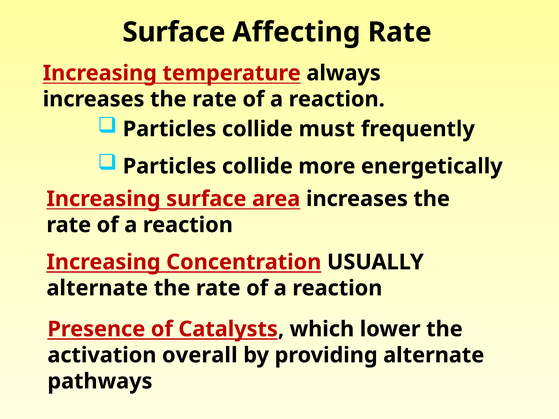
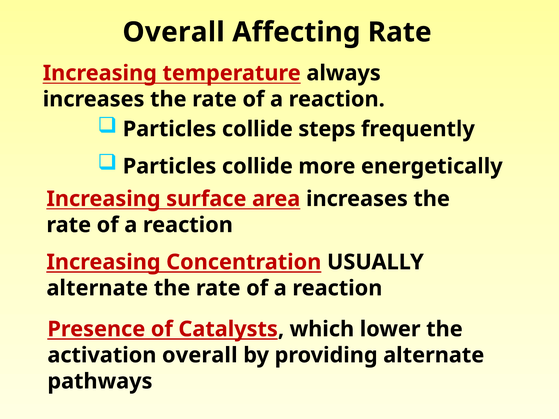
Surface at (174, 32): Surface -> Overall
must: must -> steps
